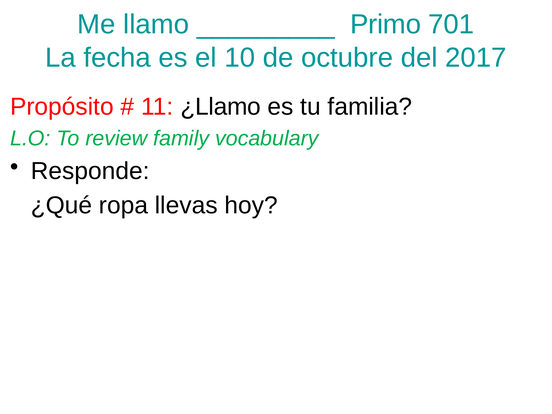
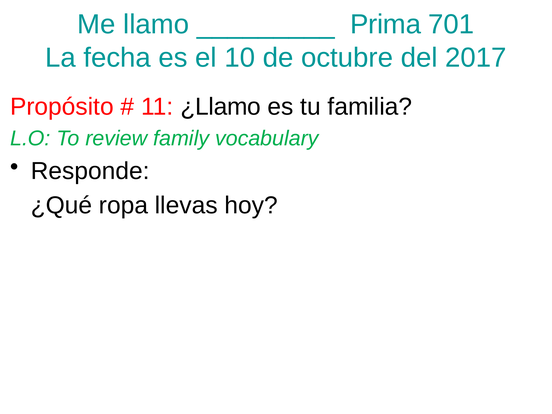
Primo: Primo -> Prima
